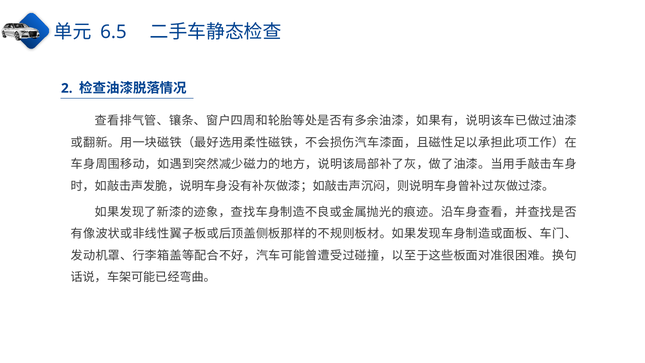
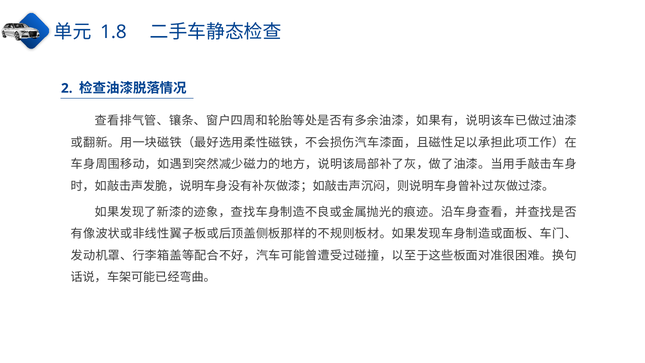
6.5: 6.5 -> 1.8
